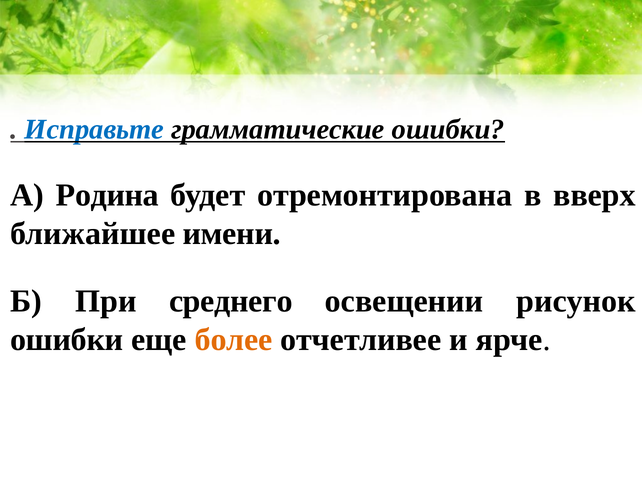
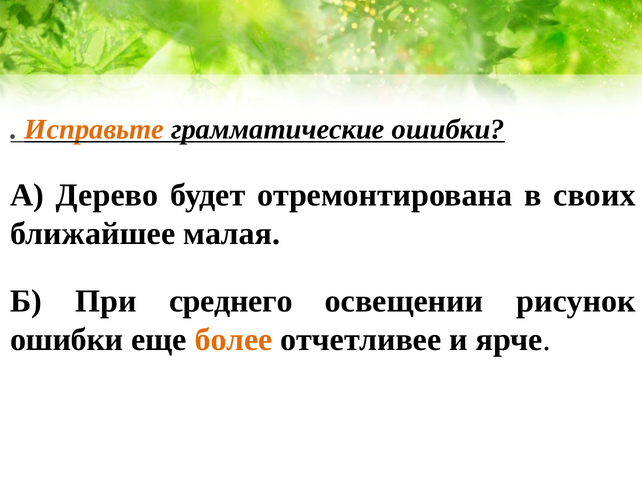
Исправьте colour: blue -> orange
Родина: Родина -> Дерево
вверх: вверх -> своих
имени: имени -> малая
